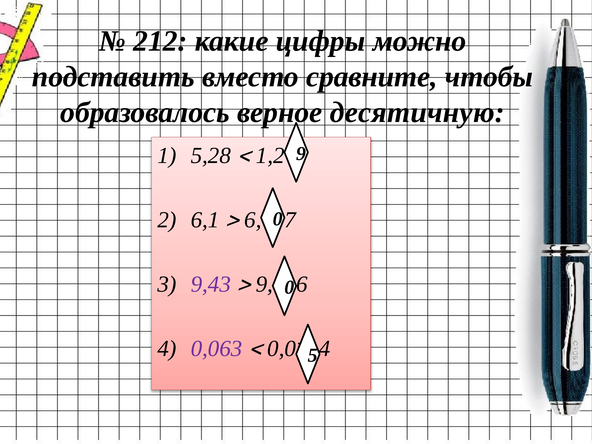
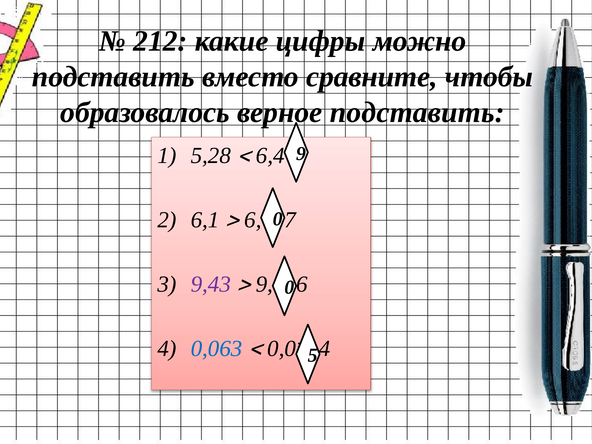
верное десятичную: десятичную -> подставить
1,2: 1,2 -> 6,4
0,063 colour: purple -> blue
